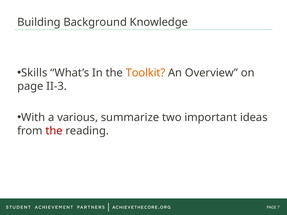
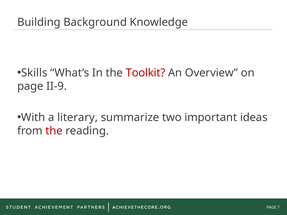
Toolkit colour: orange -> red
II-3: II-3 -> II-9
various: various -> literary
